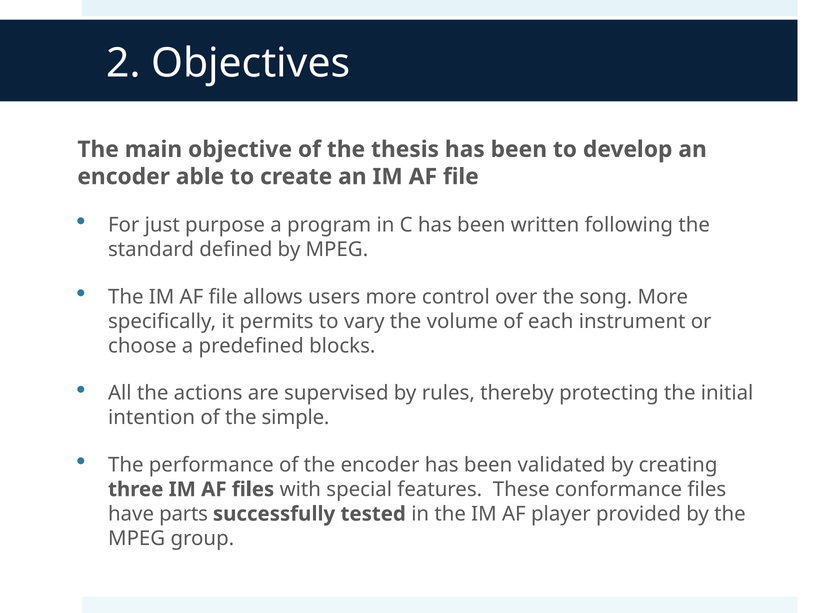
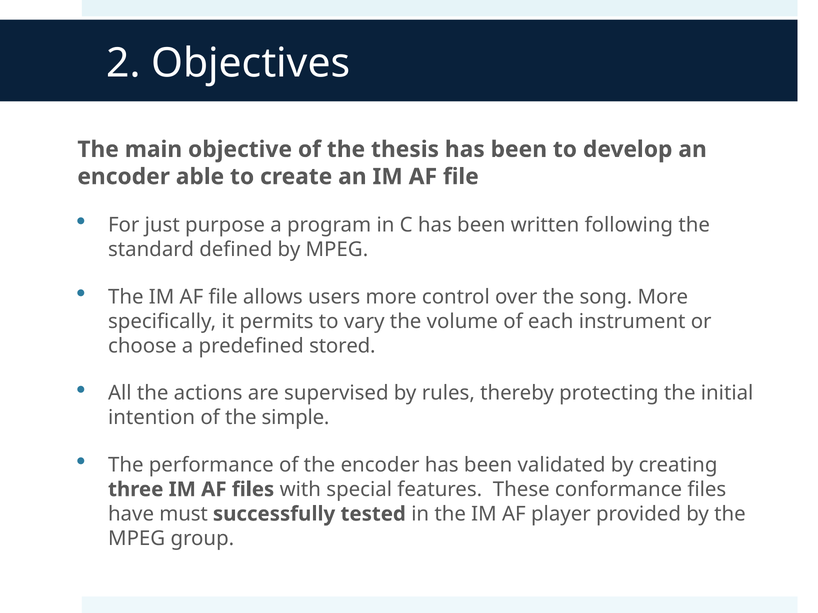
blocks: blocks -> stored
parts: parts -> must
